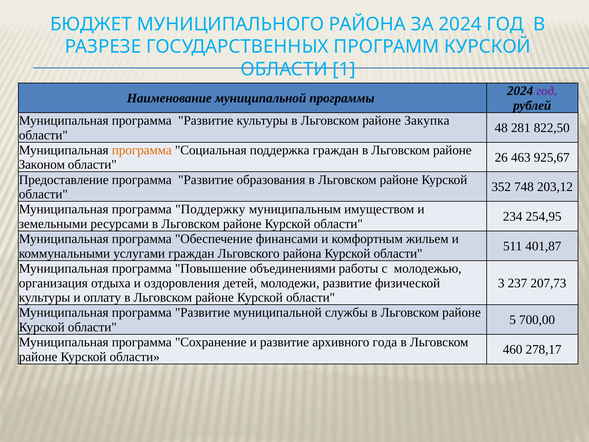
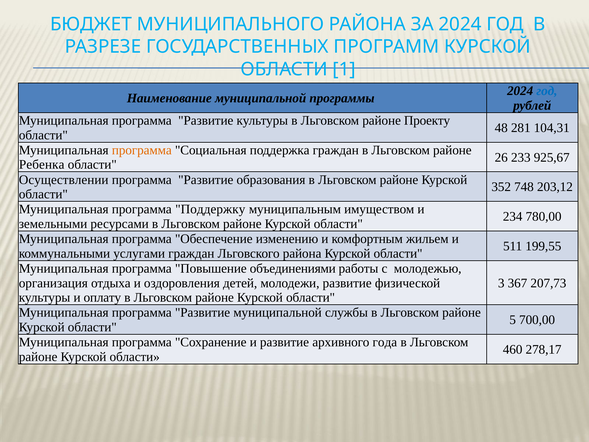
год at (547, 91) colour: purple -> blue
Закупка: Закупка -> Проекту
822,50: 822,50 -> 104,31
463: 463 -> 233
Законом: Законом -> Ребенка
Предоставление: Предоставление -> Осуществлении
254,95: 254,95 -> 780,00
финансами: финансами -> изменению
401,87: 401,87 -> 199,55
237: 237 -> 367
